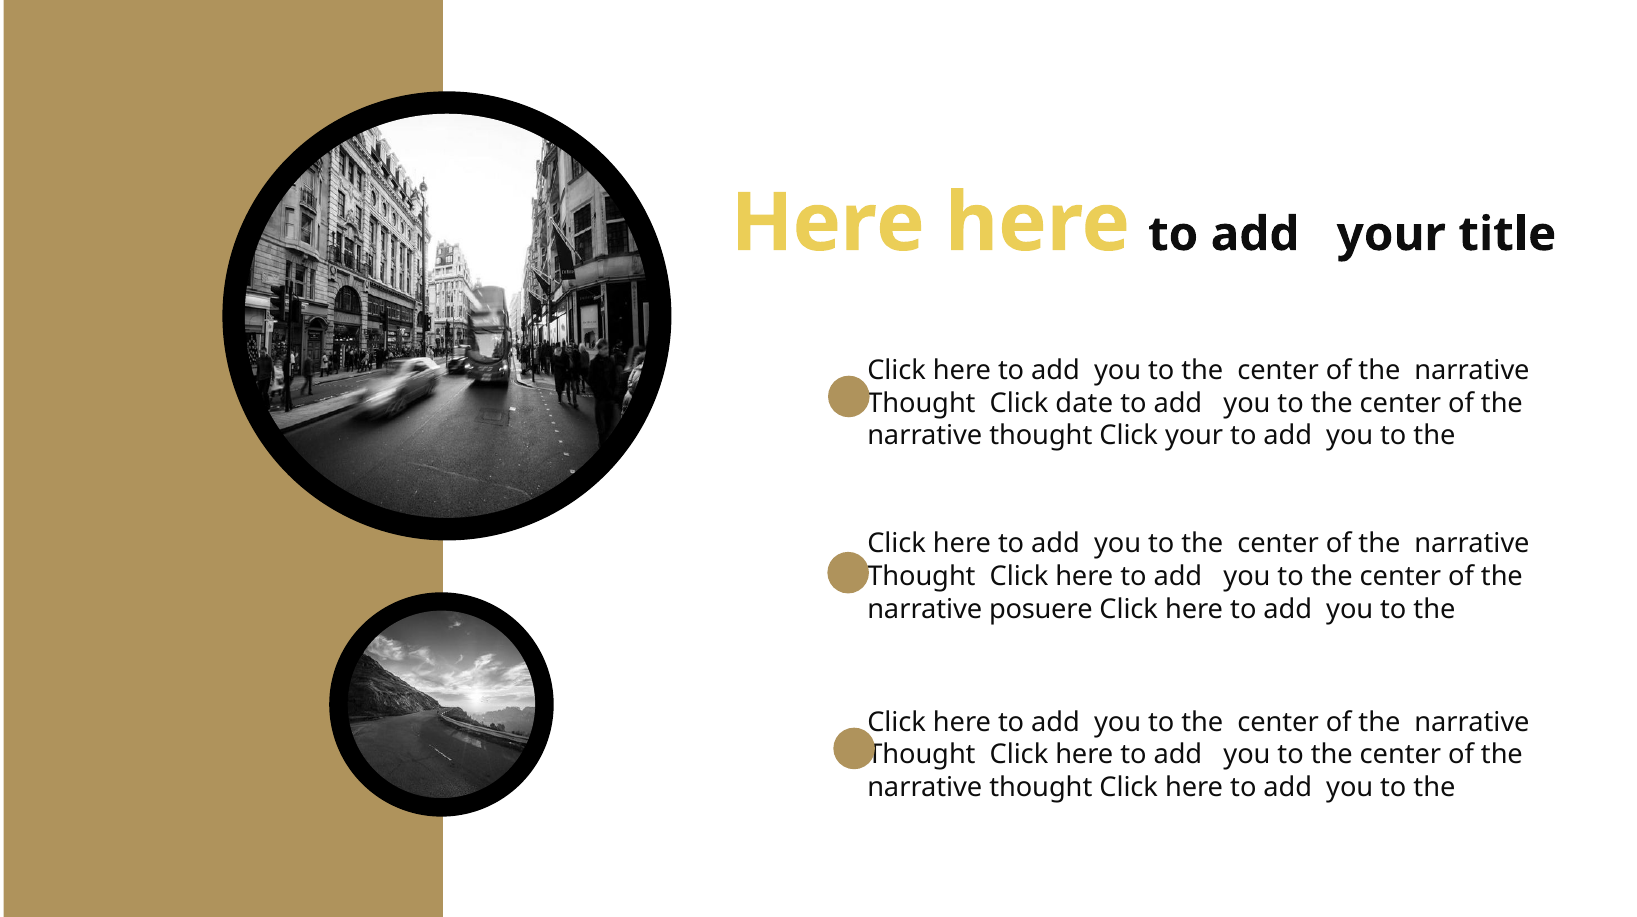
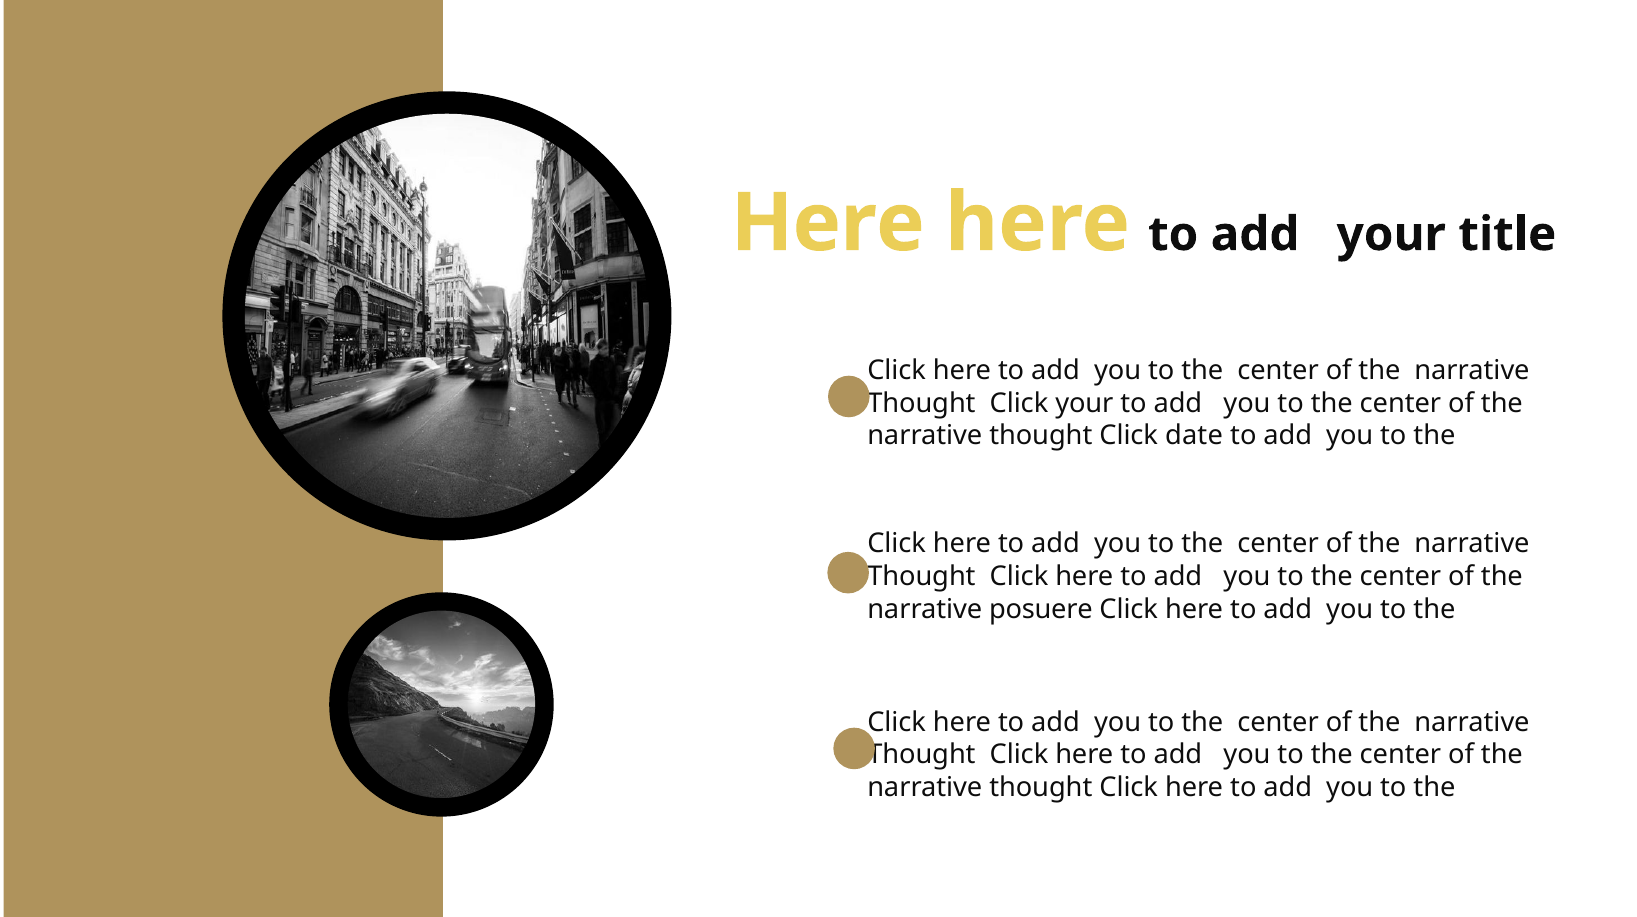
Click date: date -> your
Click your: your -> date
